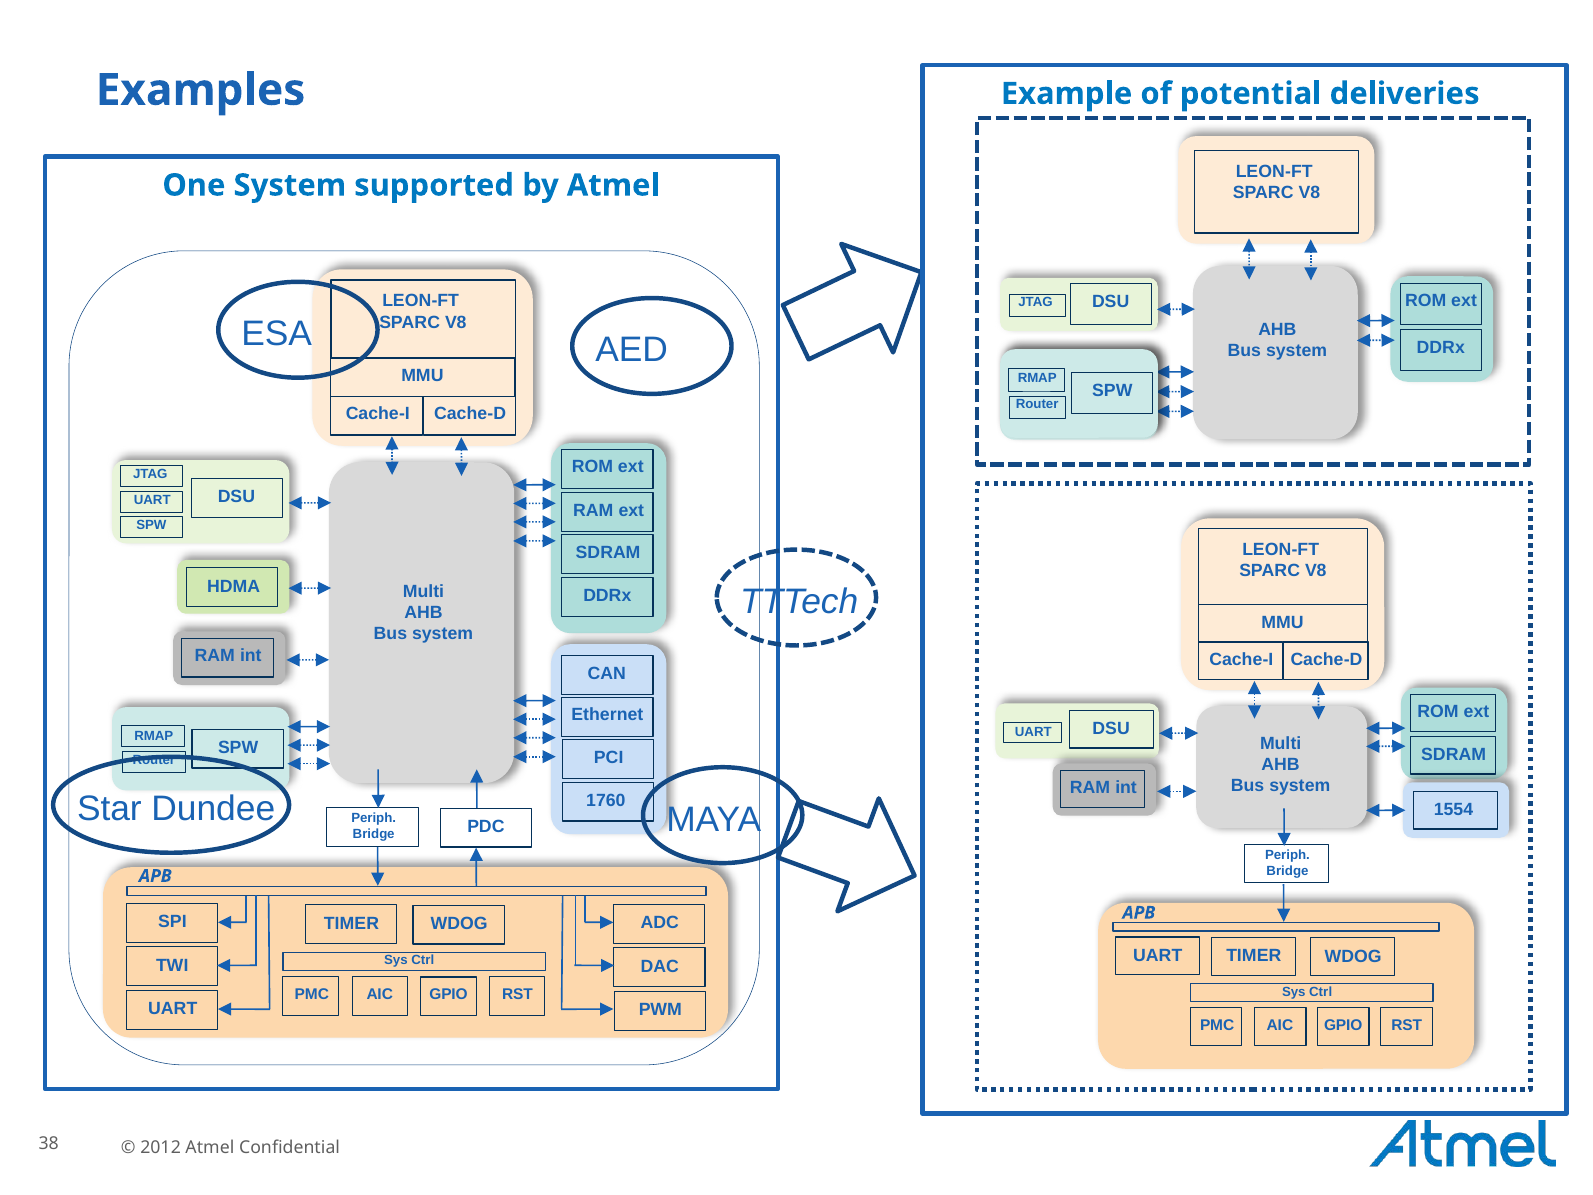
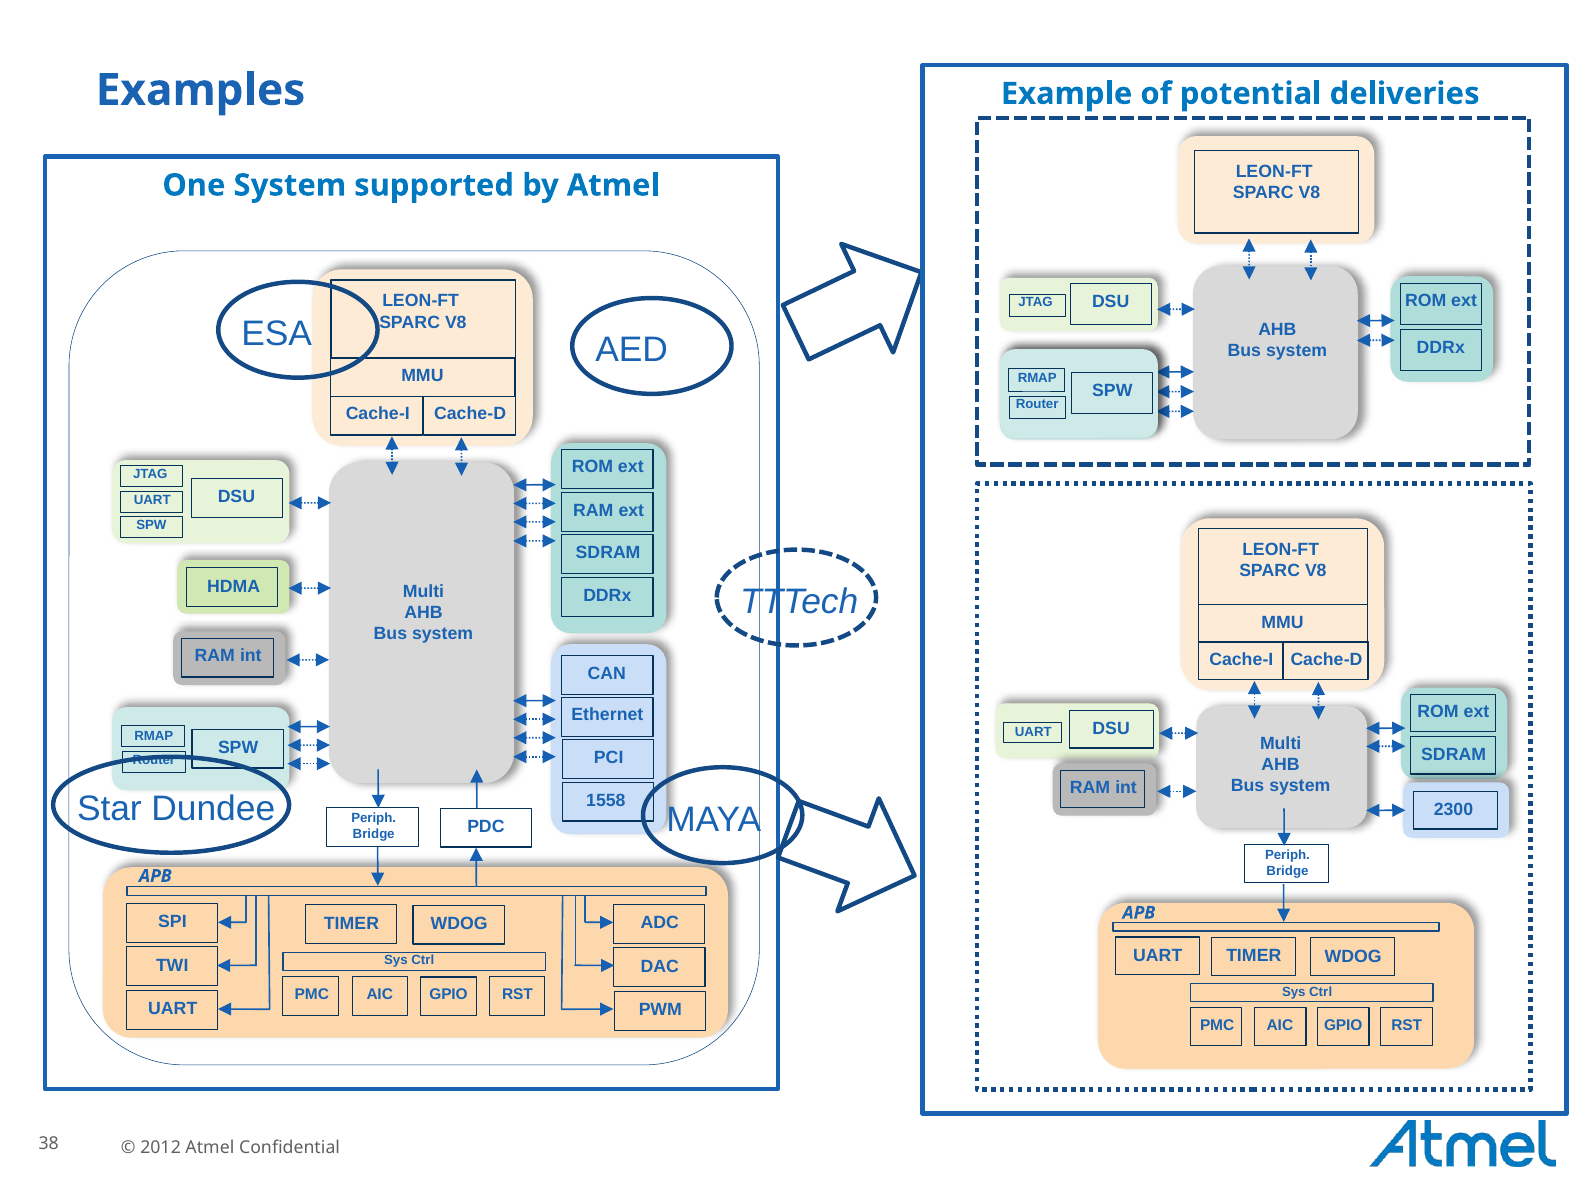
1760: 1760 -> 1558
1554: 1554 -> 2300
